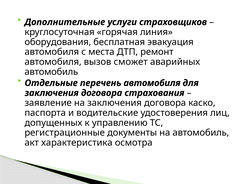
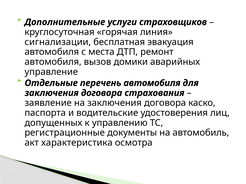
оборудования: оборудования -> сигнализации
сможет: сможет -> домики
автомобиль at (51, 72): автомобиль -> управление
